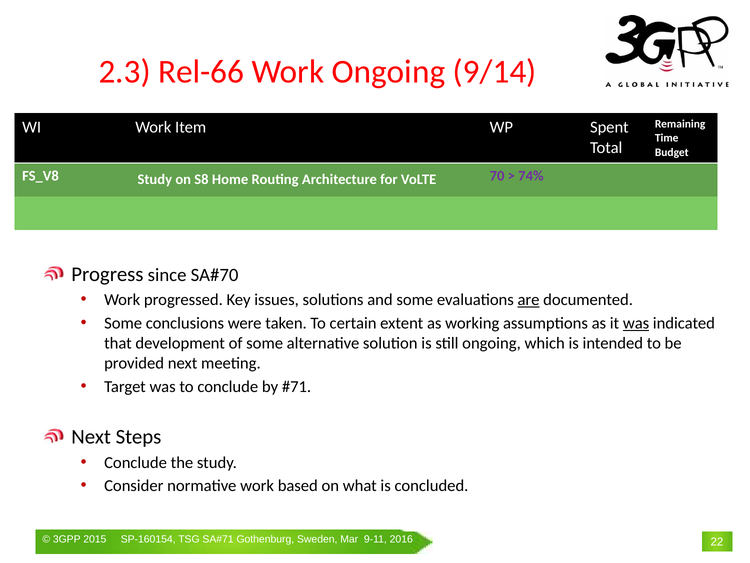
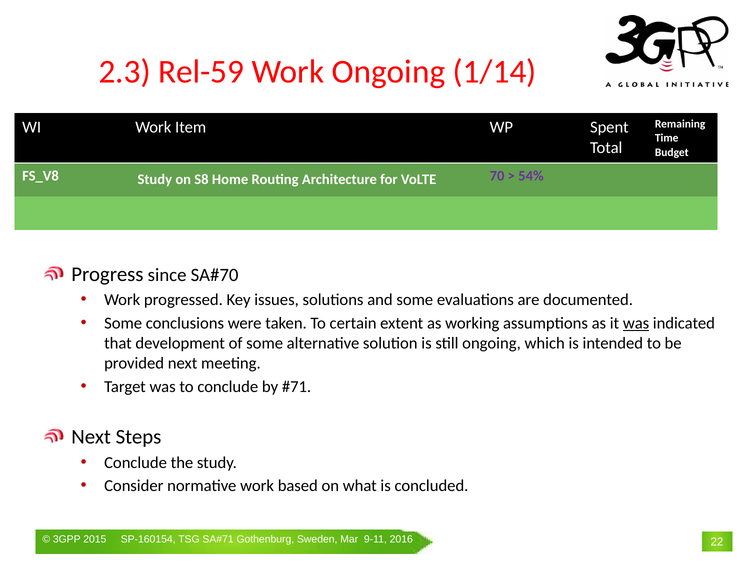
Rel-66: Rel-66 -> Rel-59
9/14: 9/14 -> 1/14
74%: 74% -> 54%
are underline: present -> none
